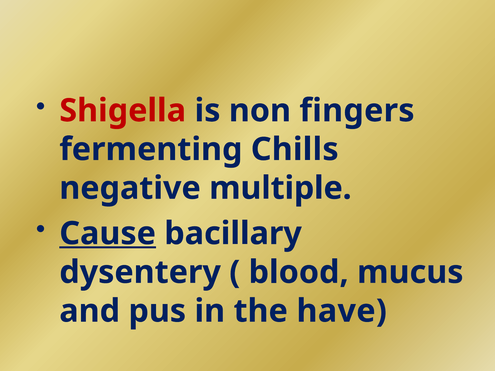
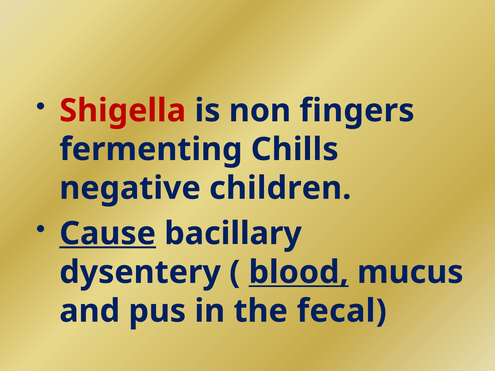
multiple: multiple -> children
blood underline: none -> present
have: have -> fecal
